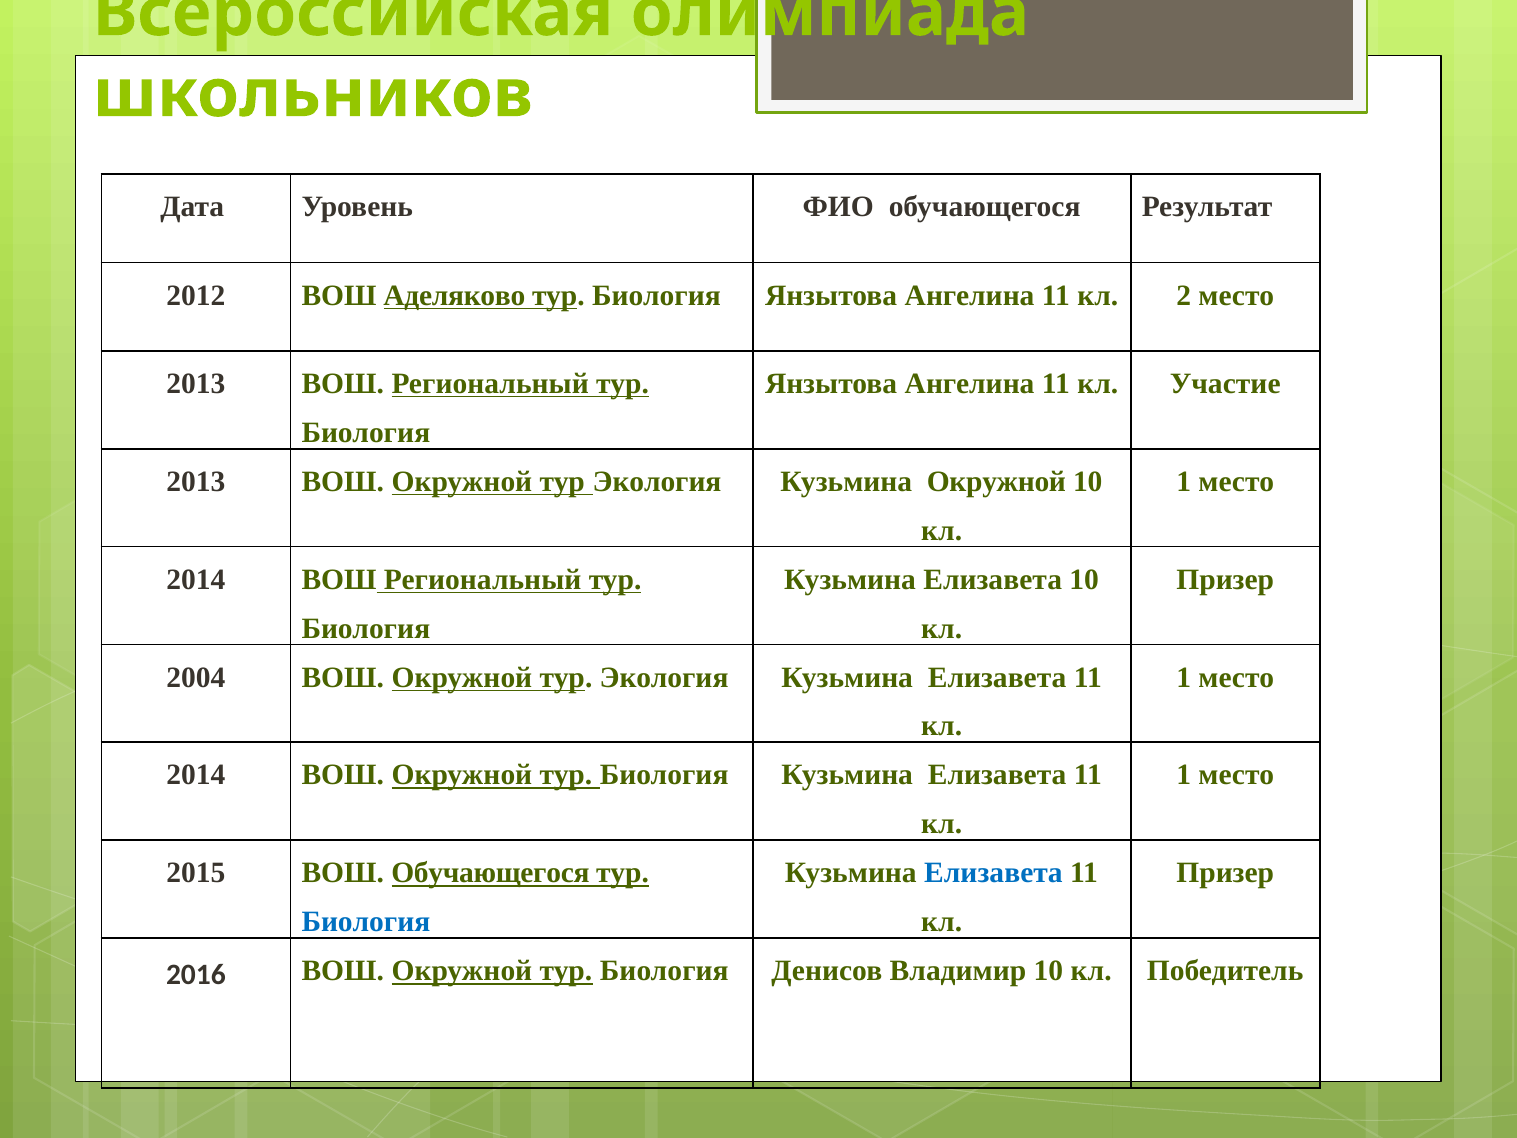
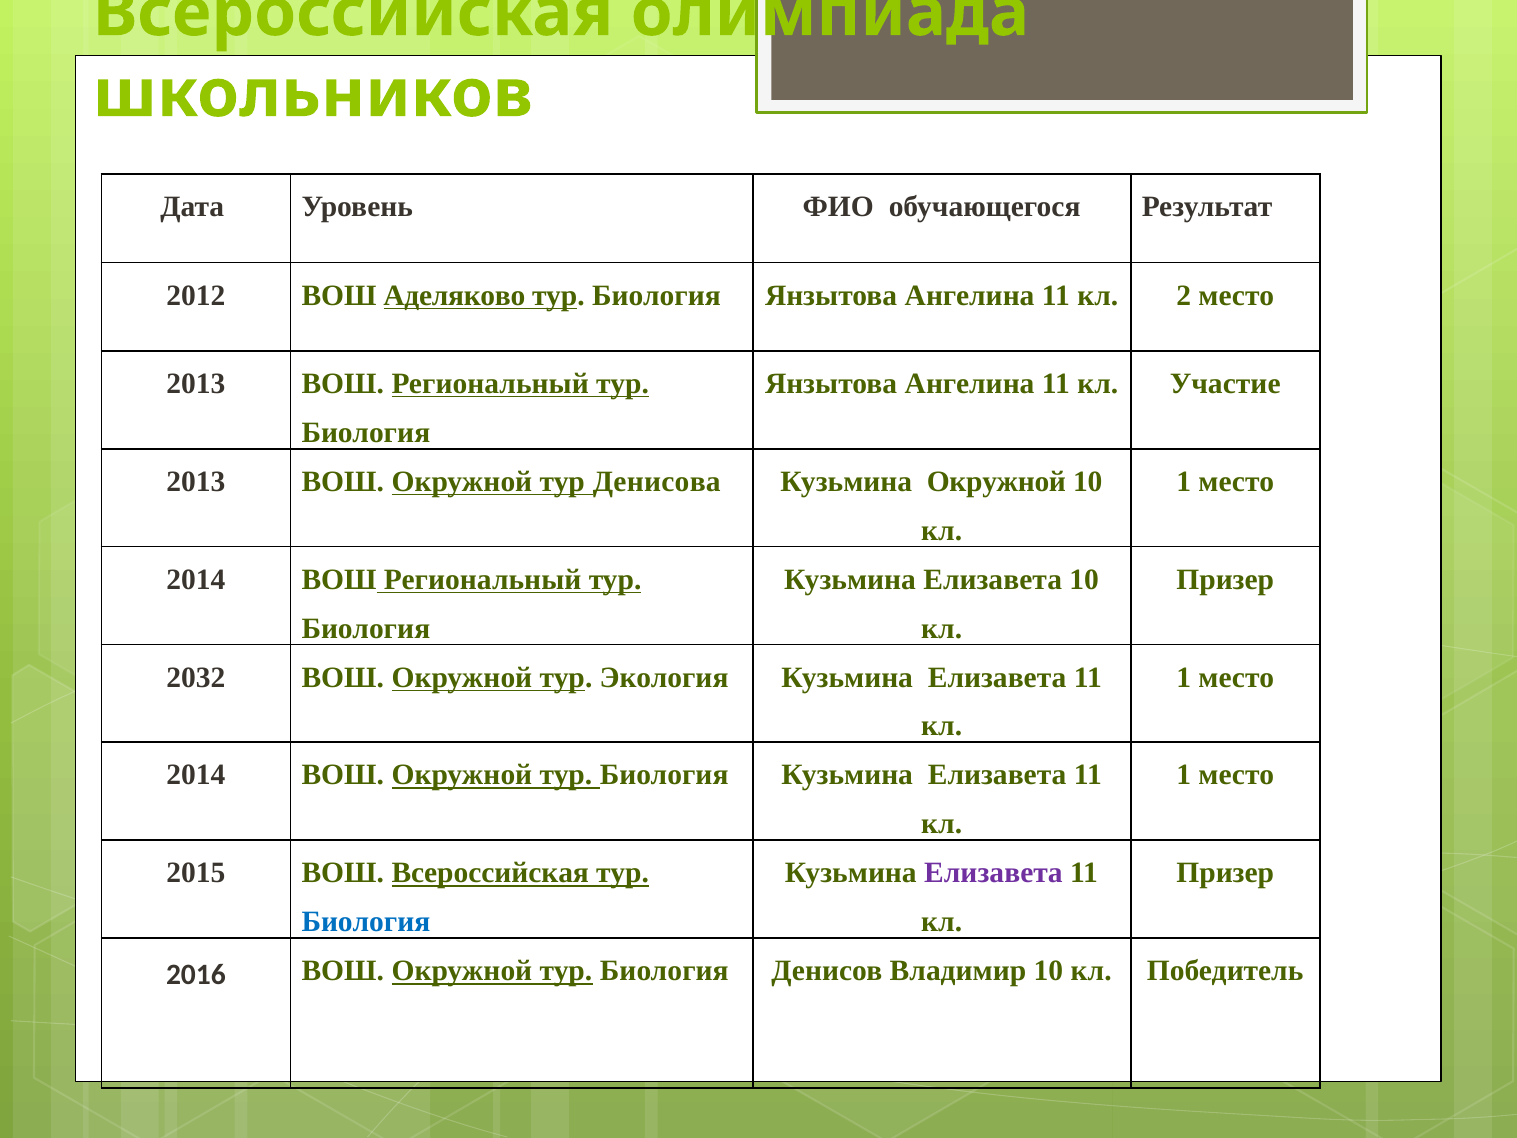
Экология at (657, 481): Экология -> Денисова
2004: 2004 -> 2032
ВОШ Обучающегося: Обучающегося -> Всероссийская
Елизавета at (993, 873) colour: blue -> purple
